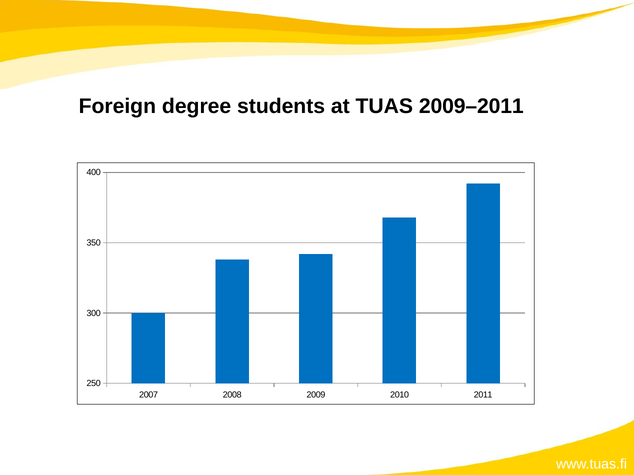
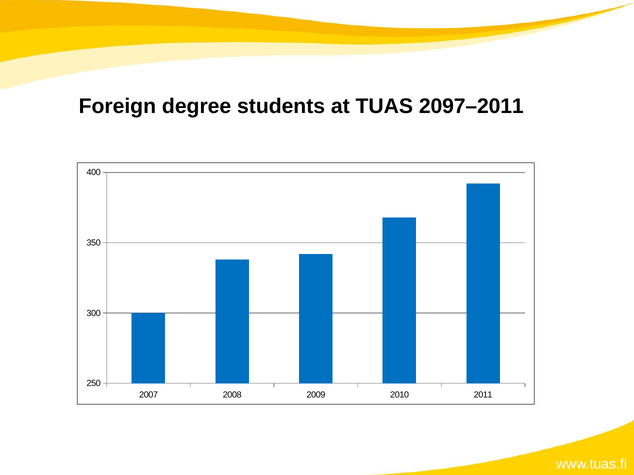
2009–2011: 2009–2011 -> 2097–2011
